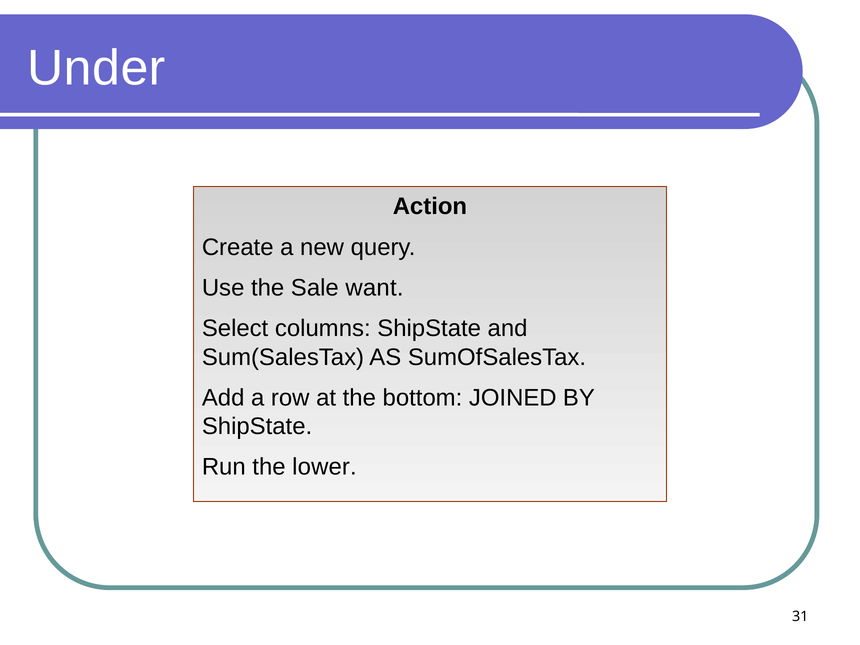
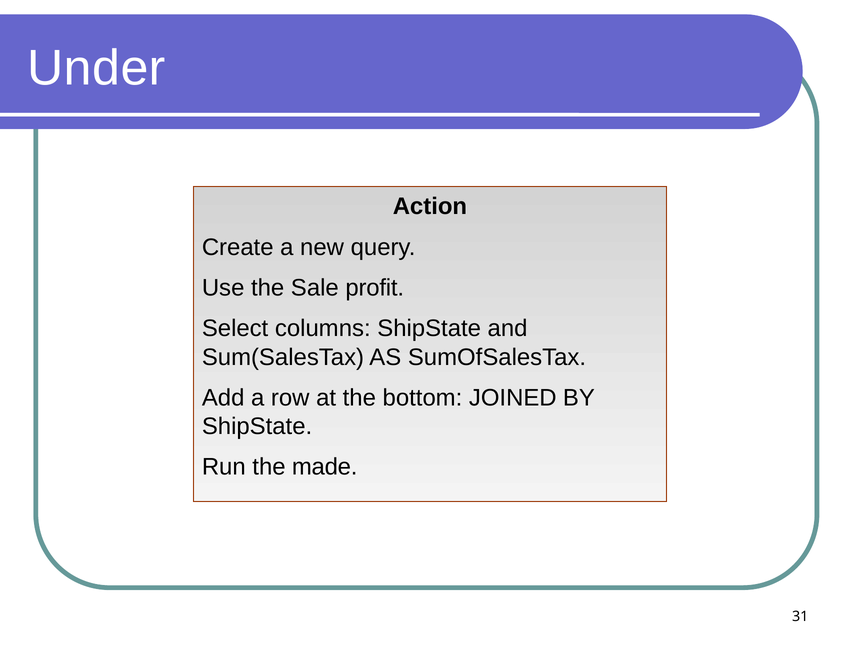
want: want -> profit
lower: lower -> made
